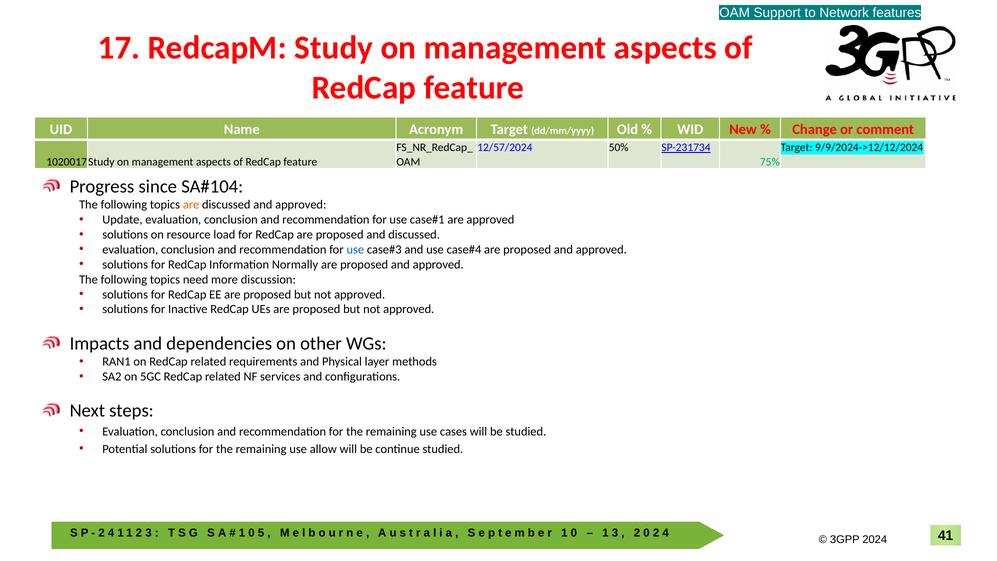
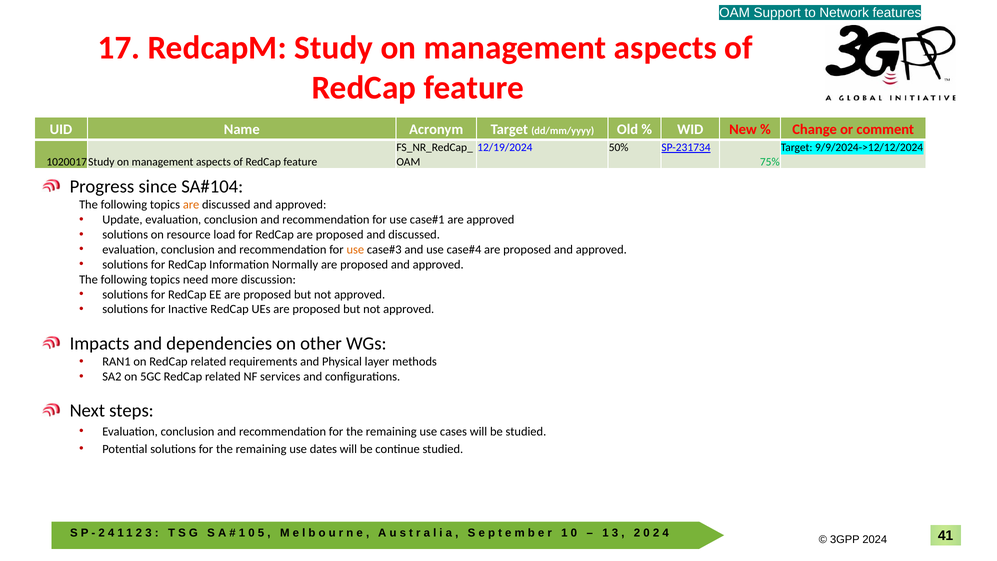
12/57/2024: 12/57/2024 -> 12/19/2024
use at (355, 249) colour: blue -> orange
allow: allow -> dates
